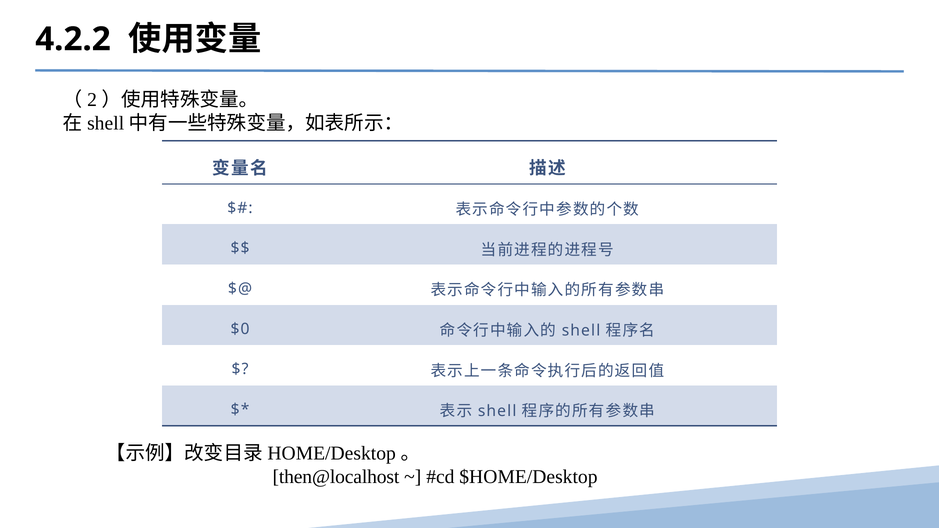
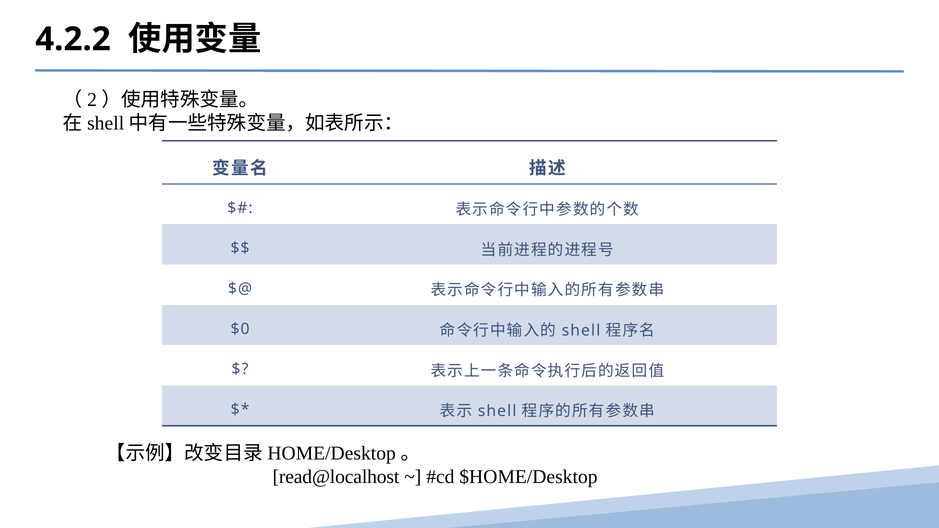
then@localhost: then@localhost -> read@localhost
